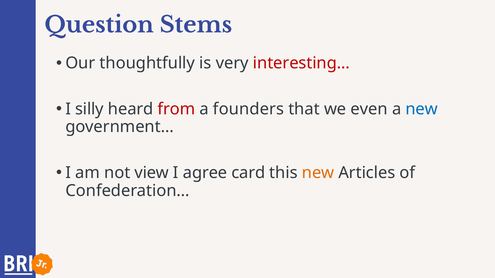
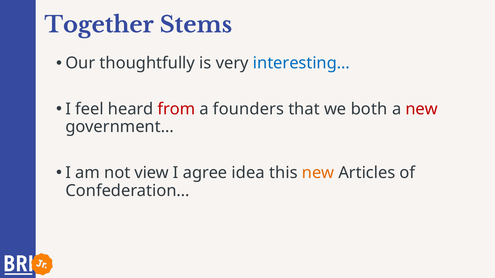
Question: Question -> Together
interesting… colour: red -> blue
silly: silly -> feel
even: even -> both
new at (422, 109) colour: blue -> red
card: card -> idea
